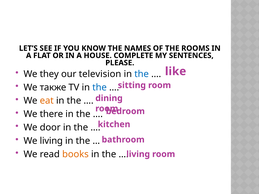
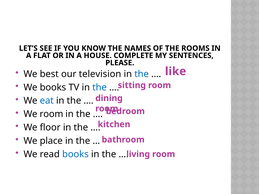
they: they -> best
We также: также -> books
eat colour: orange -> blue
We there: there -> room
door: door -> floor
We living: living -> place
books at (75, 154) colour: orange -> blue
